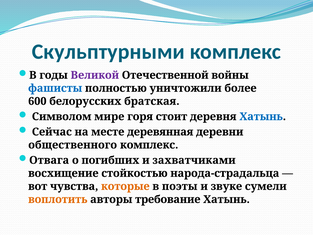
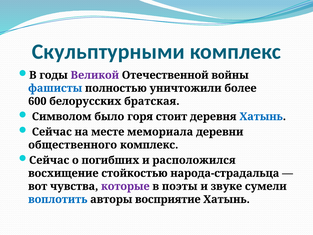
мире: мире -> было
деревянная: деревянная -> мемориала
Отвага at (49, 160): Отвага -> Сейчас
захватчиками: захватчиками -> расположился
которые colour: orange -> purple
воплотить colour: orange -> blue
требование: требование -> восприятие
